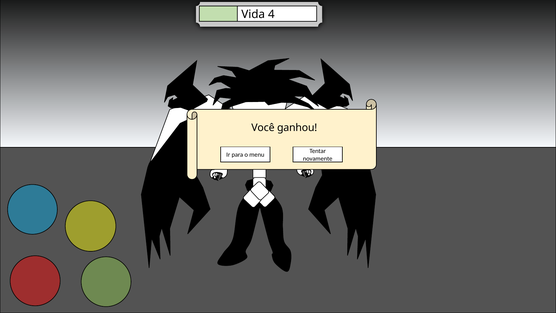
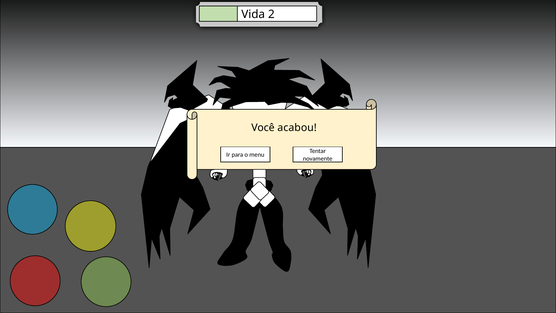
4: 4 -> 2
ganhou: ganhou -> acabou
